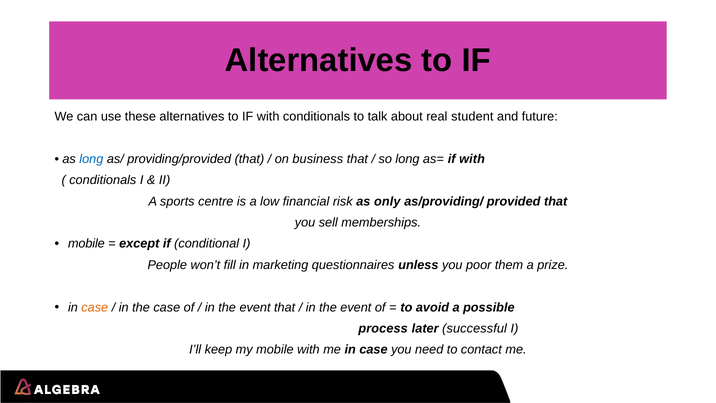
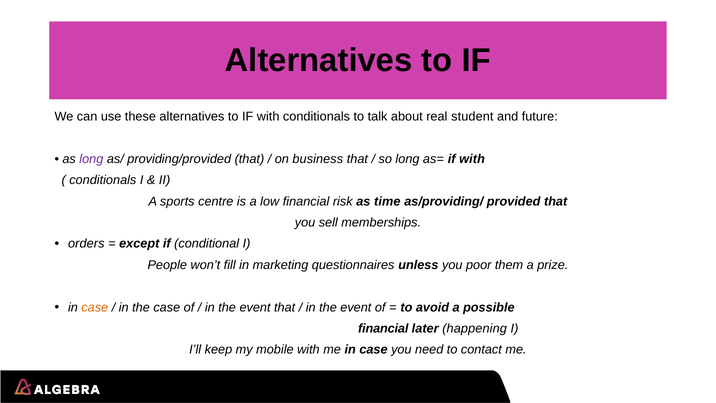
long at (91, 159) colour: blue -> purple
only: only -> time
mobile at (86, 244): mobile -> orders
process at (383, 328): process -> financial
successful: successful -> happening
